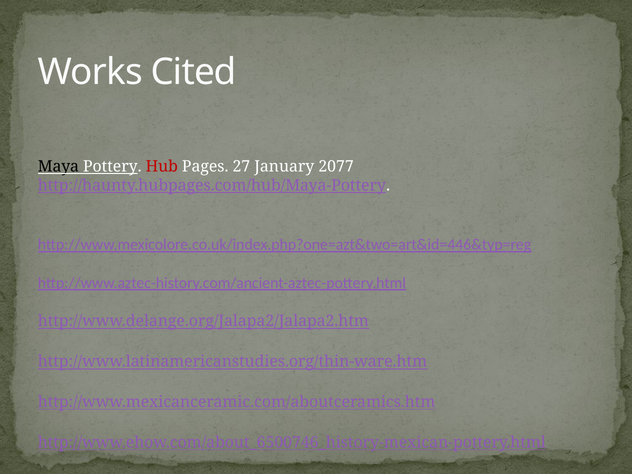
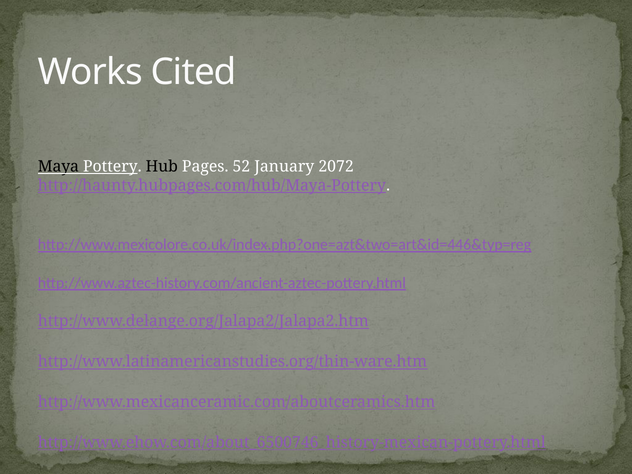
Hub colour: red -> black
27: 27 -> 52
2077: 2077 -> 2072
